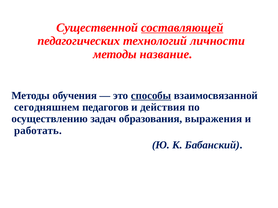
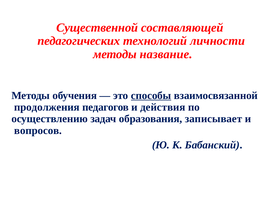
составляющей underline: present -> none
сегодняшнем: сегодняшнем -> продолжения
выражения: выражения -> записывает
работать: работать -> вопросов
